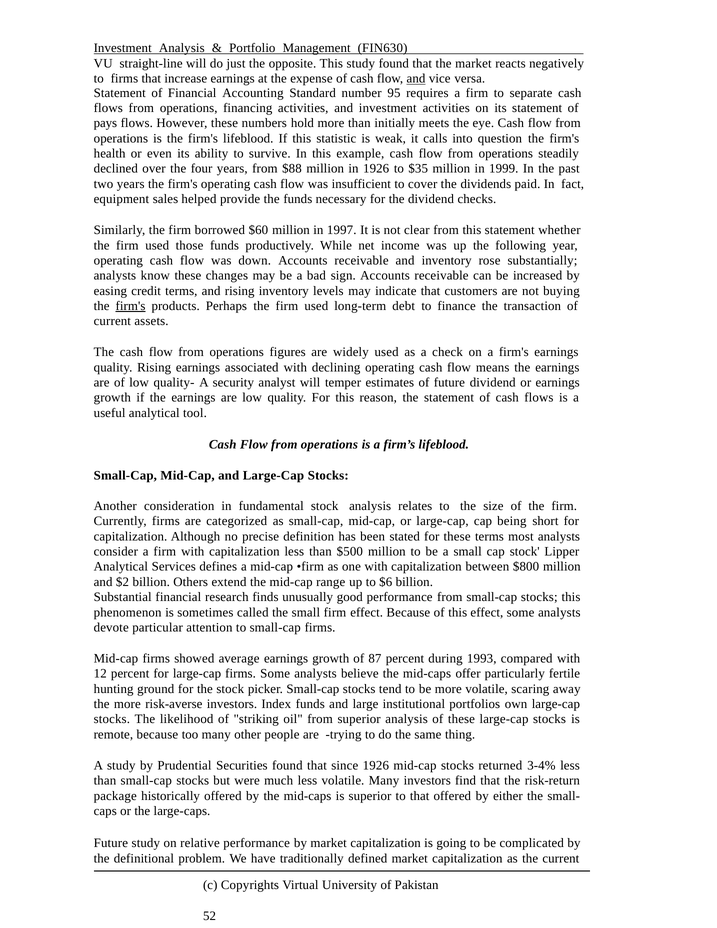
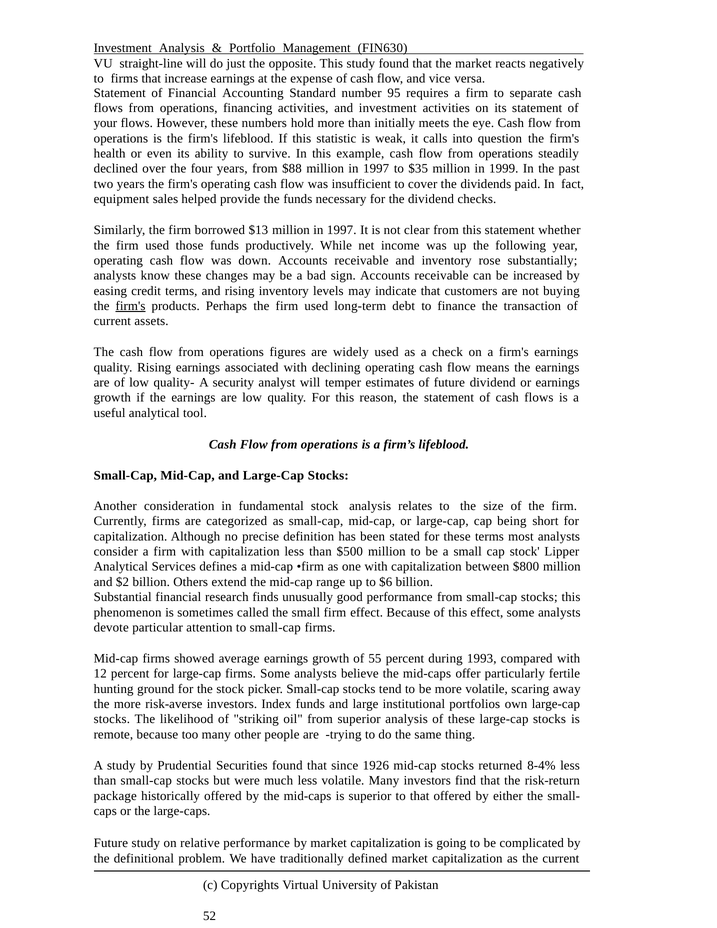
and at (416, 79) underline: present -> none
pays: pays -> your
$88 million in 1926: 1926 -> 1997
$60: $60 -> $13
87: 87 -> 55
3-4%: 3-4% -> 8-4%
